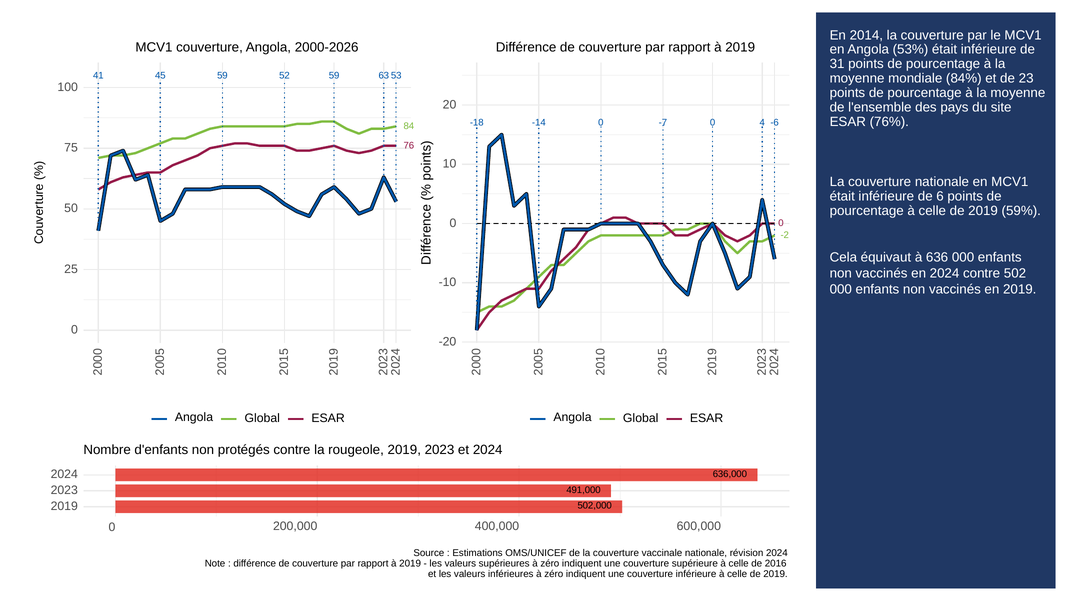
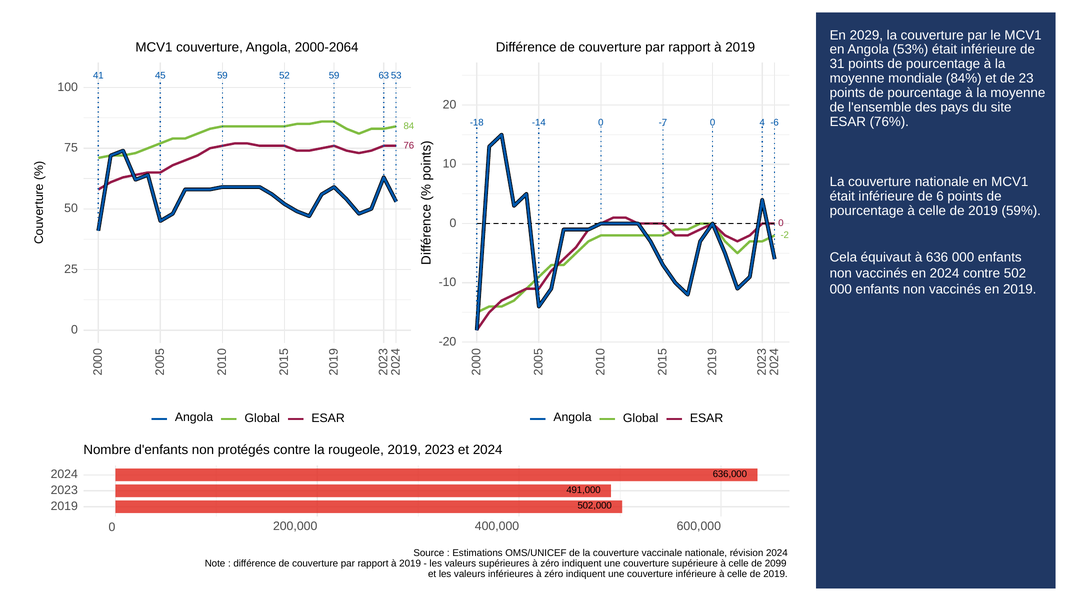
2014: 2014 -> 2029
2000-2026: 2000-2026 -> 2000-2064
2016: 2016 -> 2099
